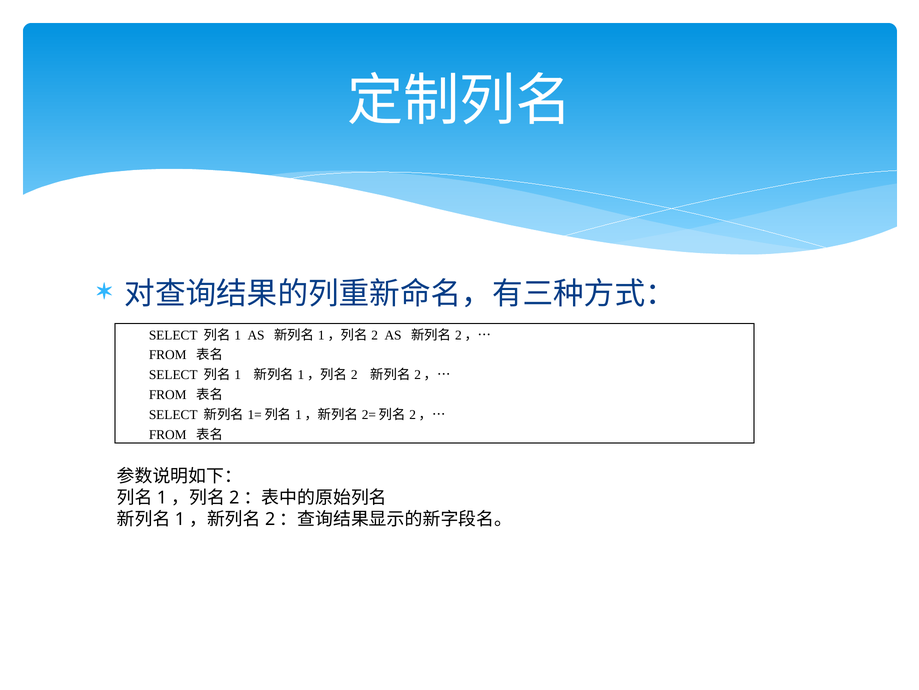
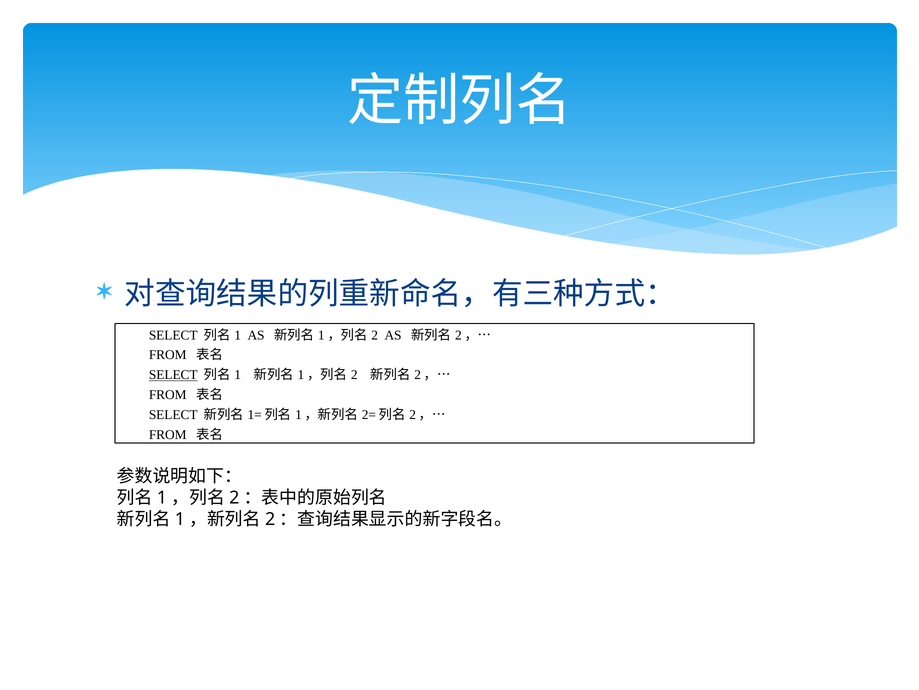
SELECT at (173, 375) underline: none -> present
